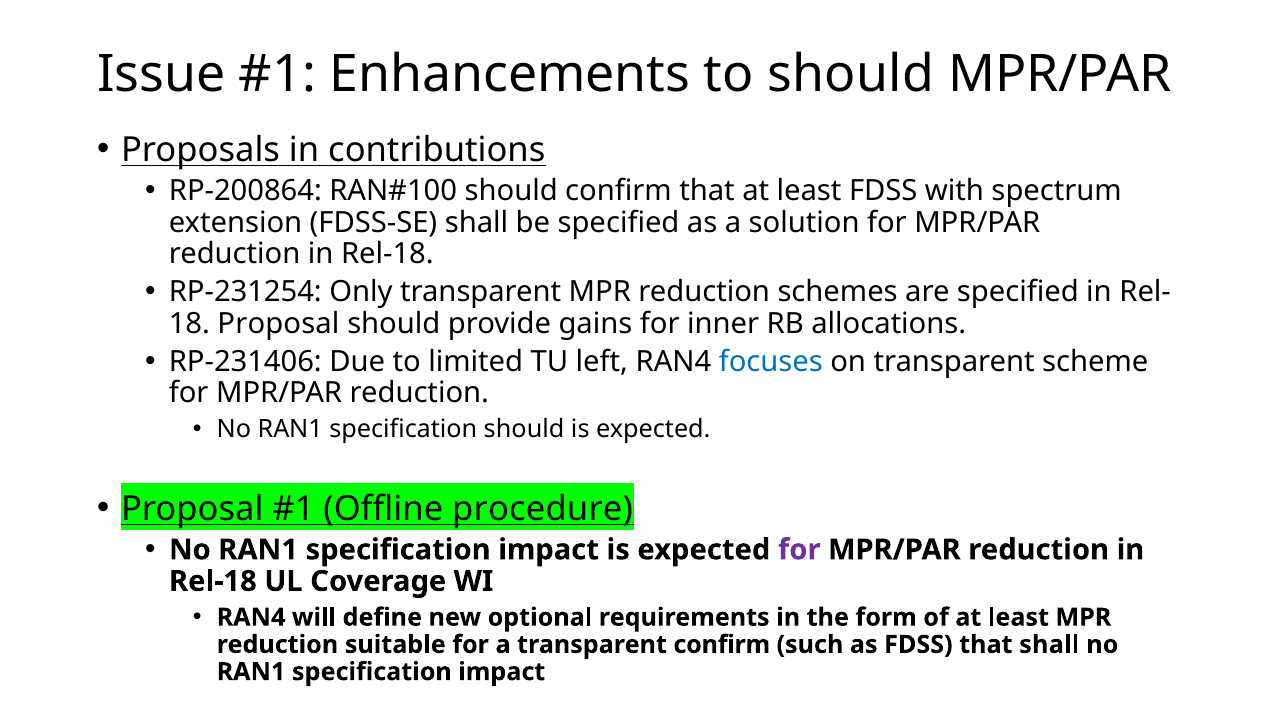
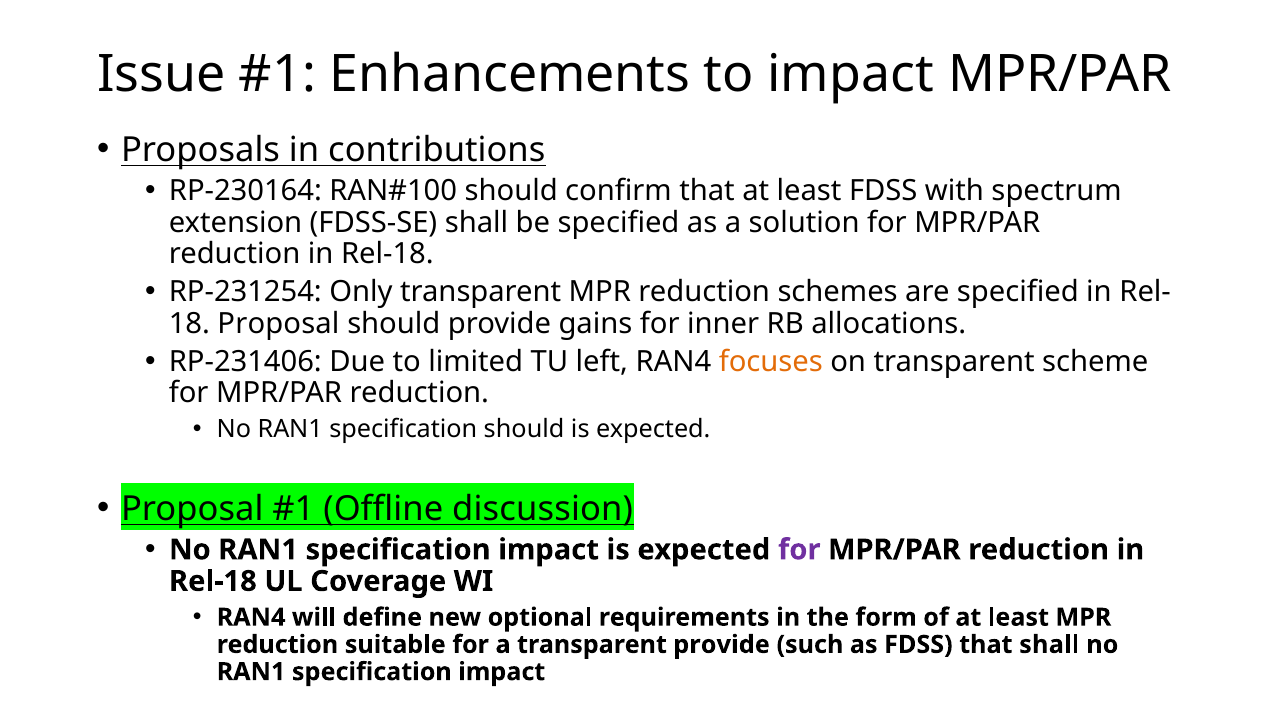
to should: should -> impact
RP-200864: RP-200864 -> RP-230164
focuses colour: blue -> orange
procedure: procedure -> discussion
transparent confirm: confirm -> provide
